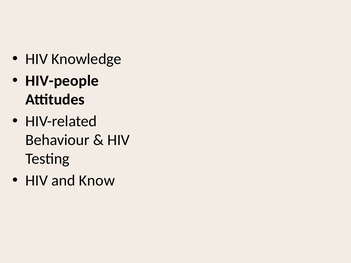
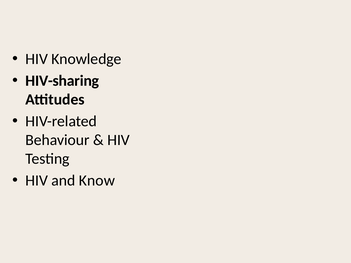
HIV-people: HIV-people -> HIV-sharing
